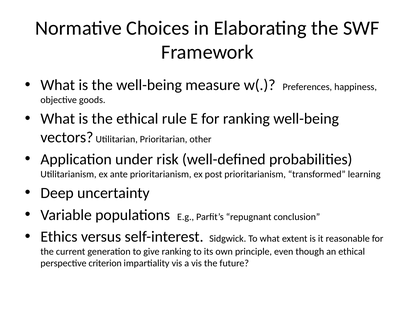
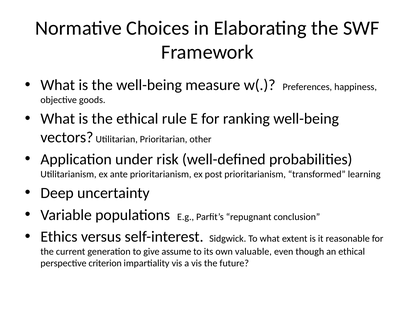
give ranking: ranking -> assume
principle: principle -> valuable
